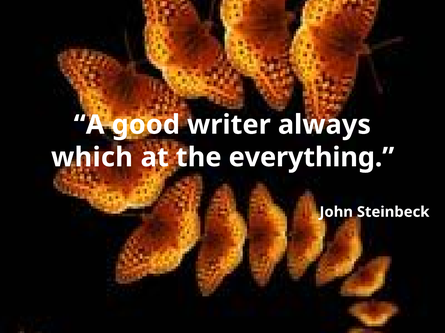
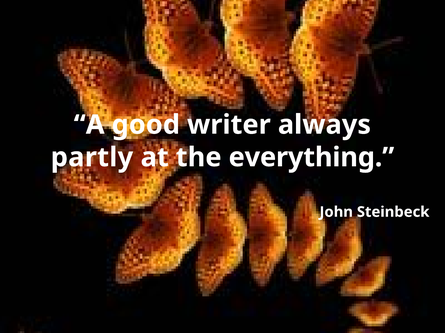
which: which -> partly
